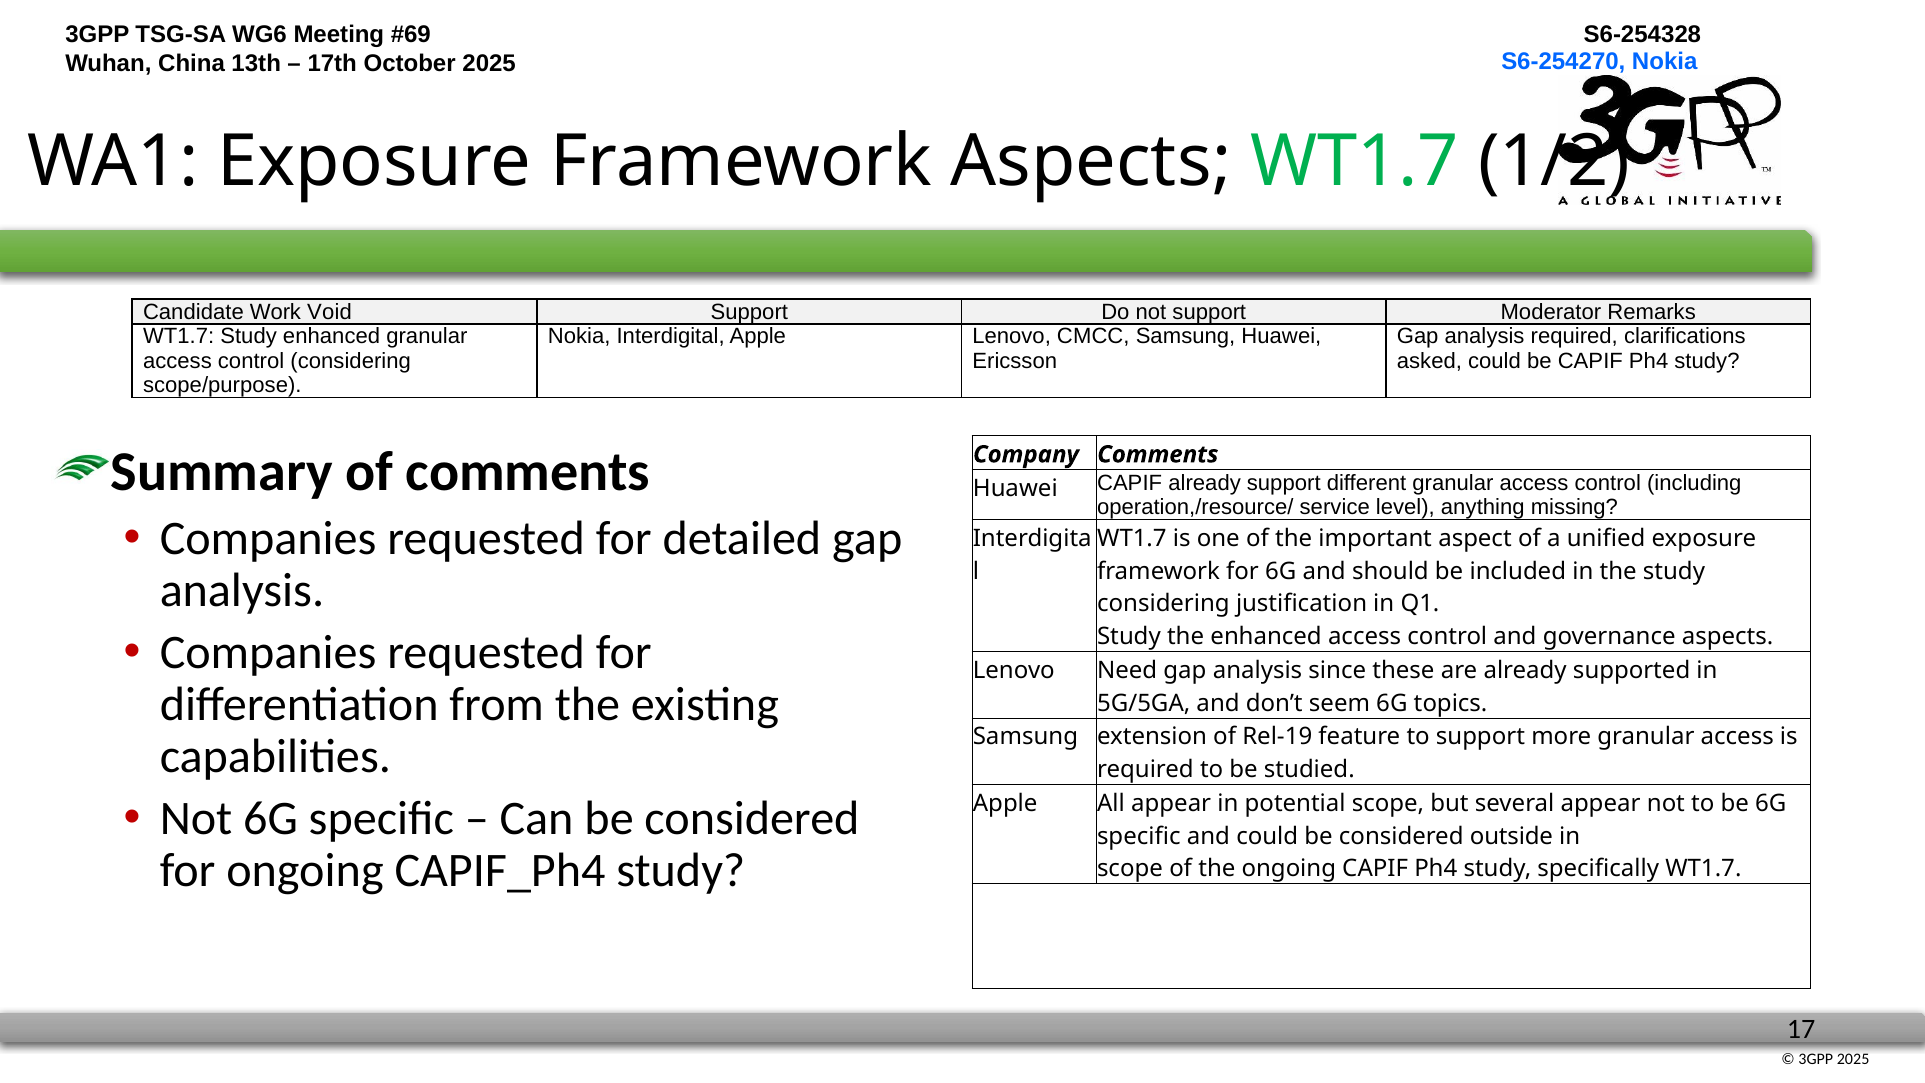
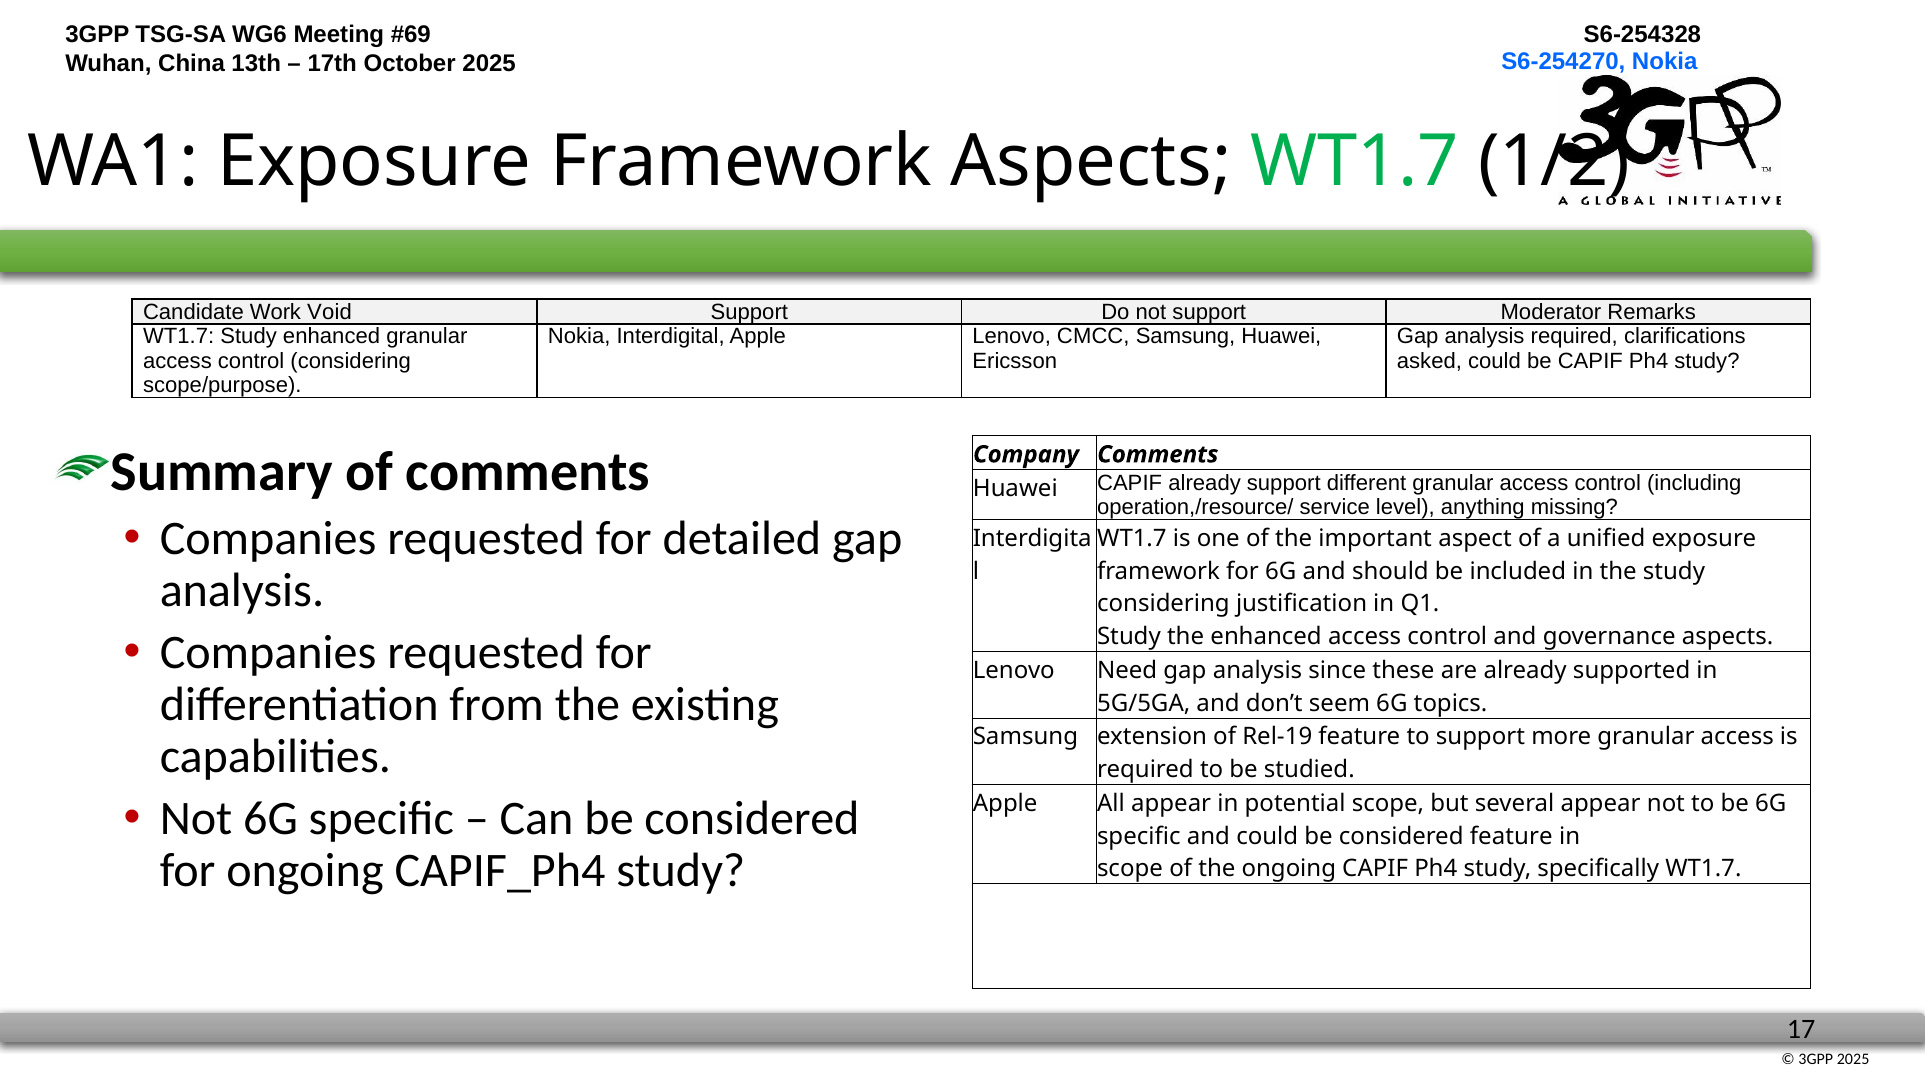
considered outside: outside -> feature
